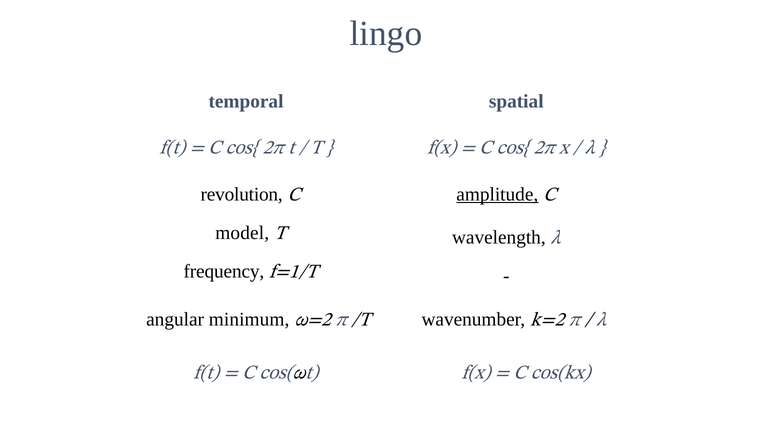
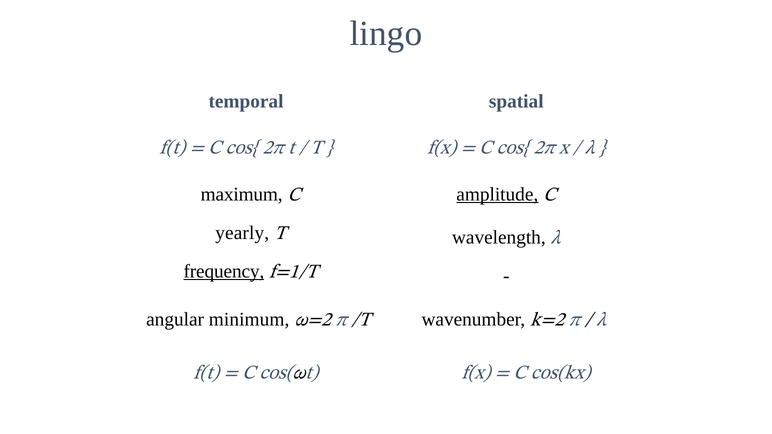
revolution: revolution -> maximum
model: model -> yearly
frequency underline: none -> present
